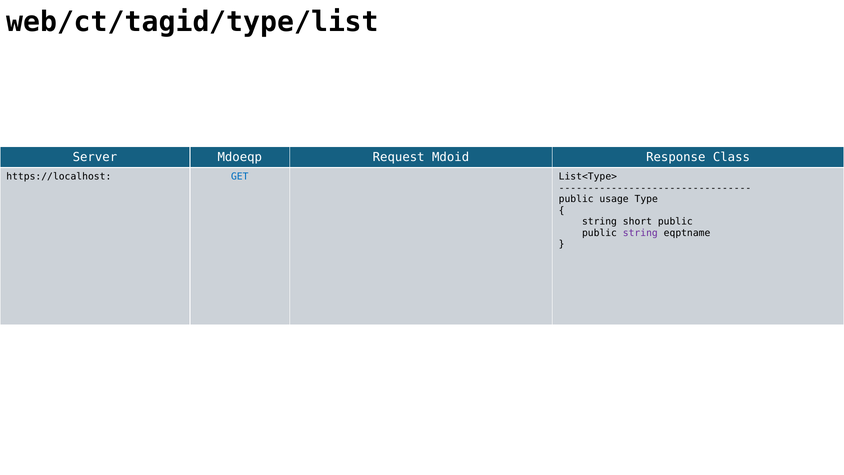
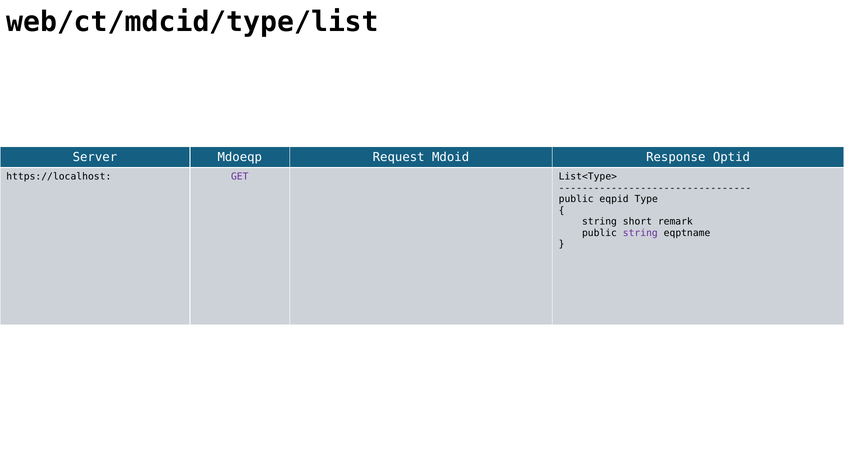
web/ct/tagid/type/list: web/ct/tagid/type/list -> web/ct/mdcid/type/list
Class: Class -> Optid
GET colour: blue -> purple
usage: usage -> eqpid
short public: public -> remark
